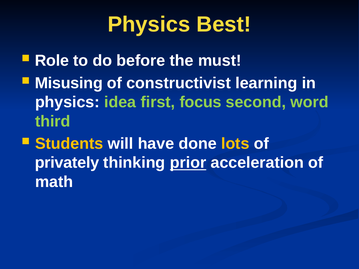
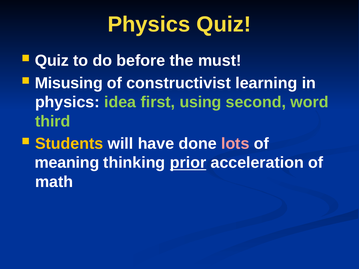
Physics Best: Best -> Quiz
Role at (52, 61): Role -> Quiz
focus: focus -> using
lots colour: yellow -> pink
privately: privately -> meaning
